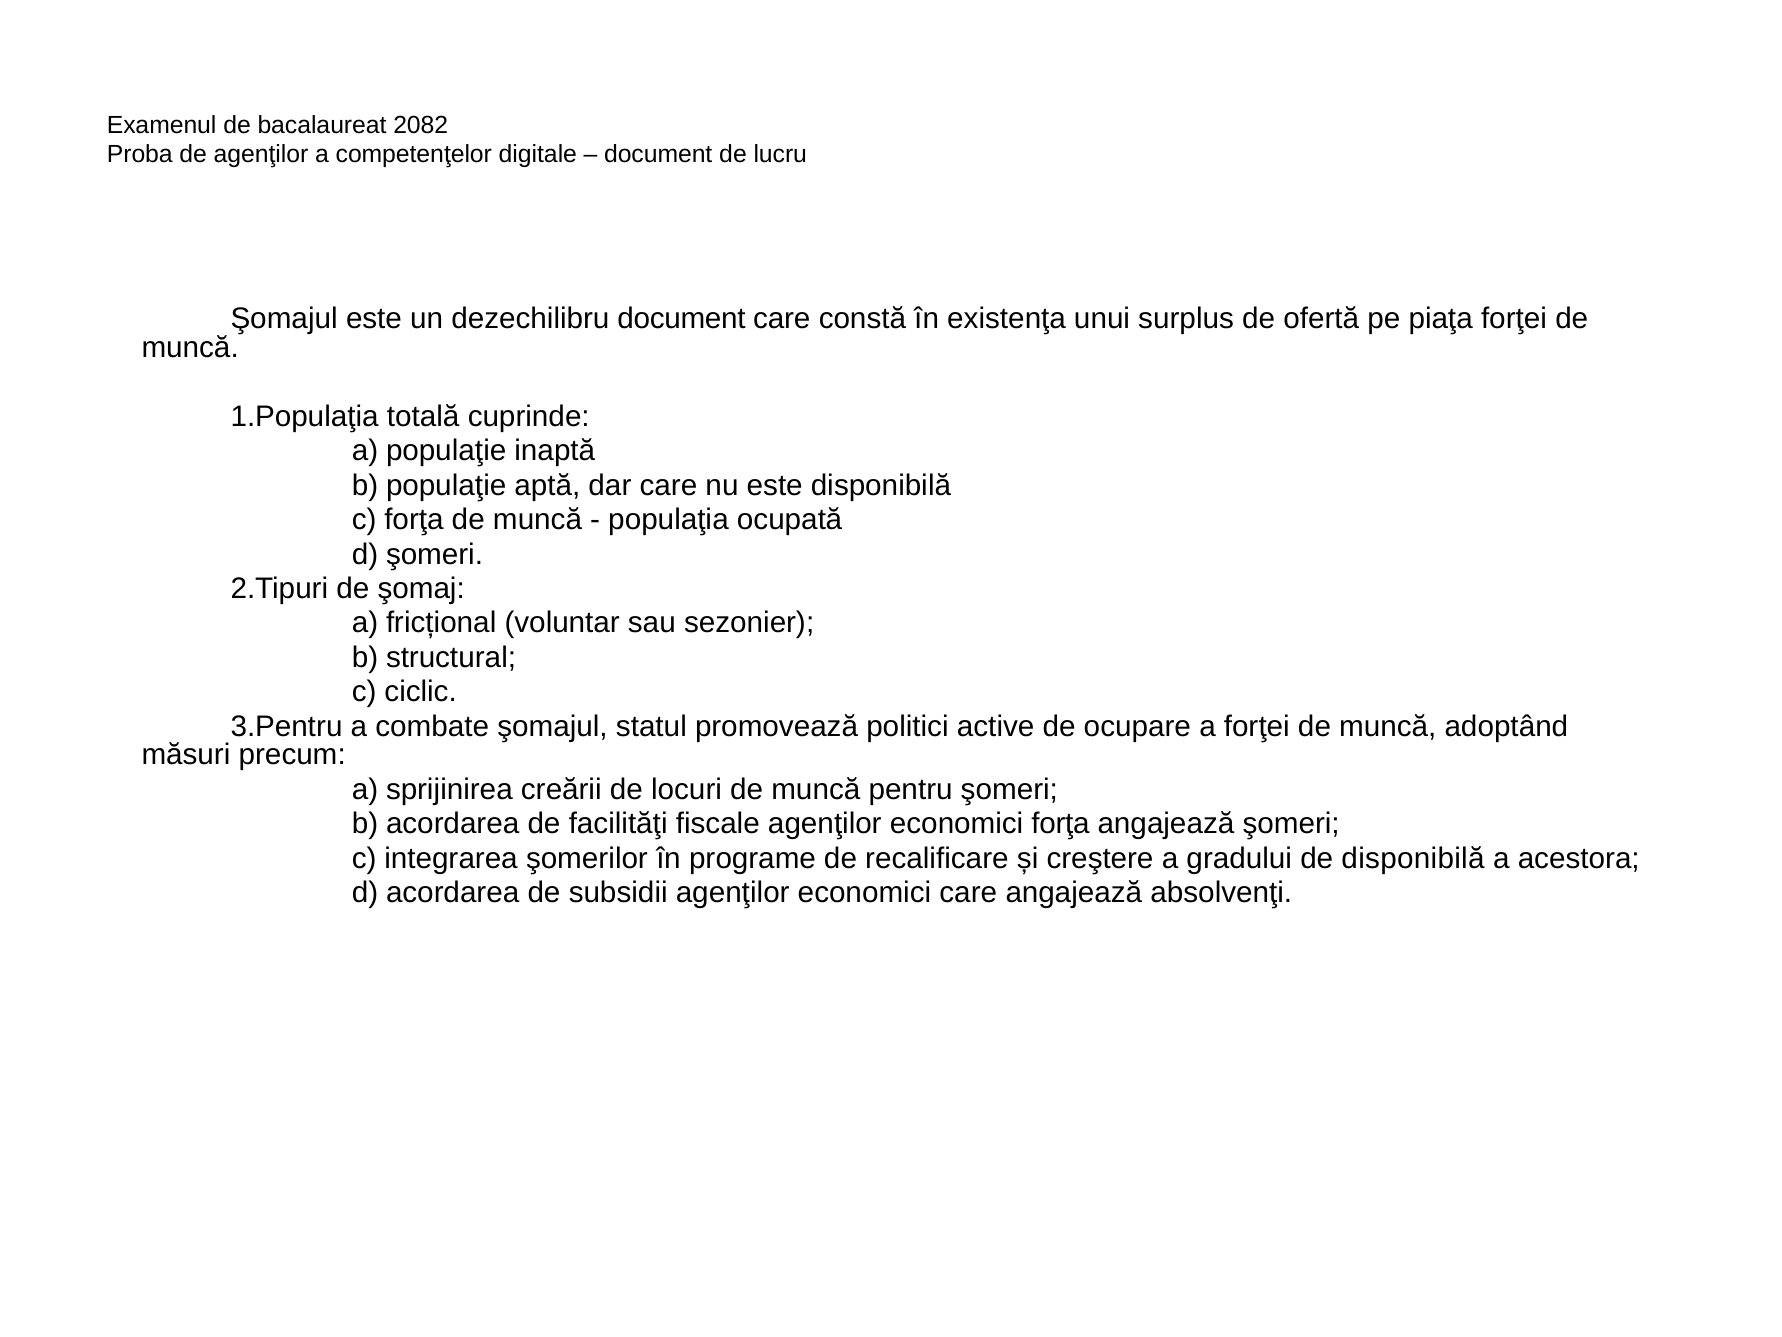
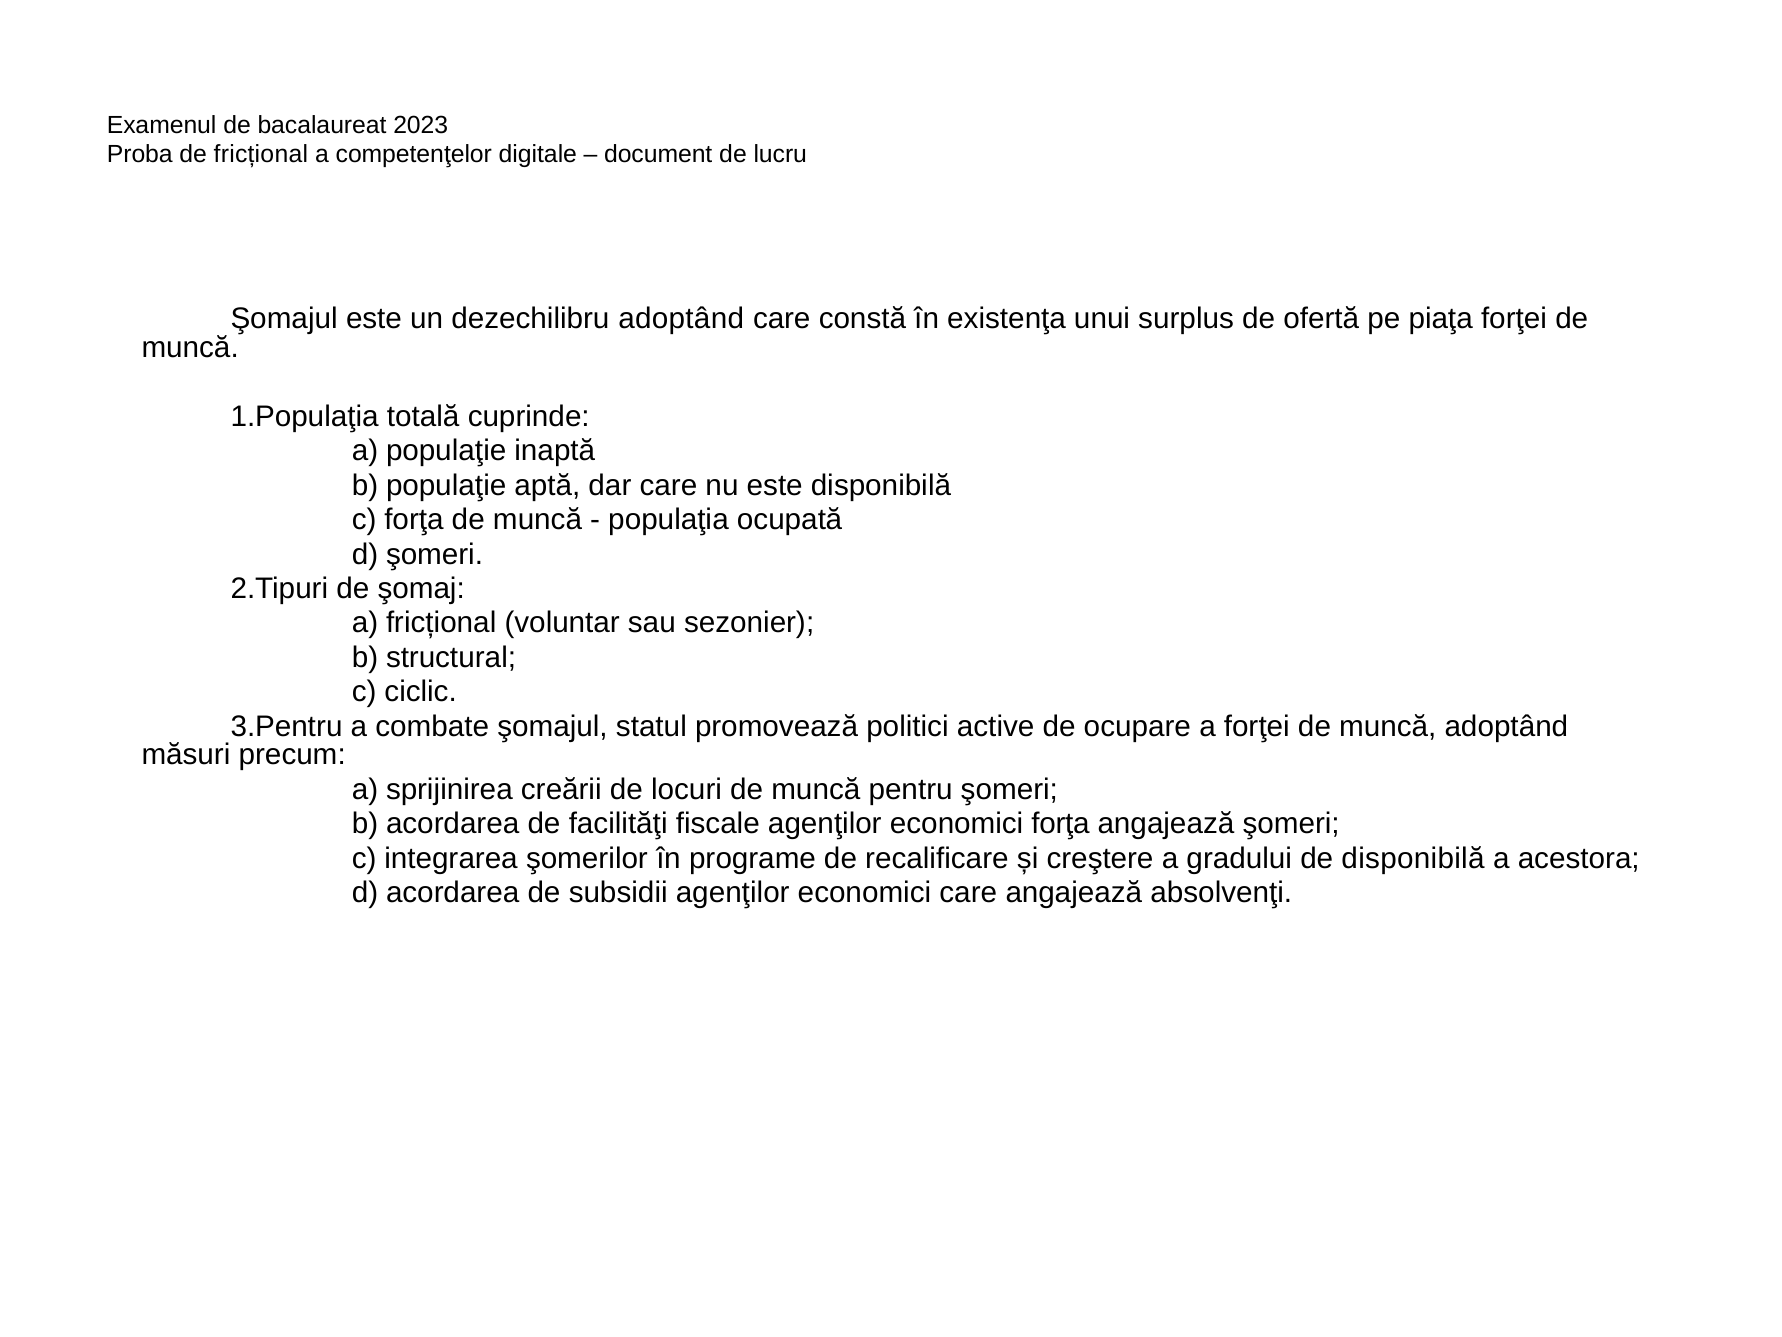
2082: 2082 -> 2023
de agenţilor: agenţilor -> fricțional
dezechilibru document: document -> adoptând
